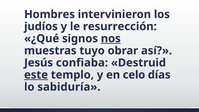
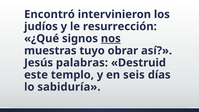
Hombres: Hombres -> Encontró
confiaba: confiaba -> palabras
este underline: present -> none
celo: celo -> seis
